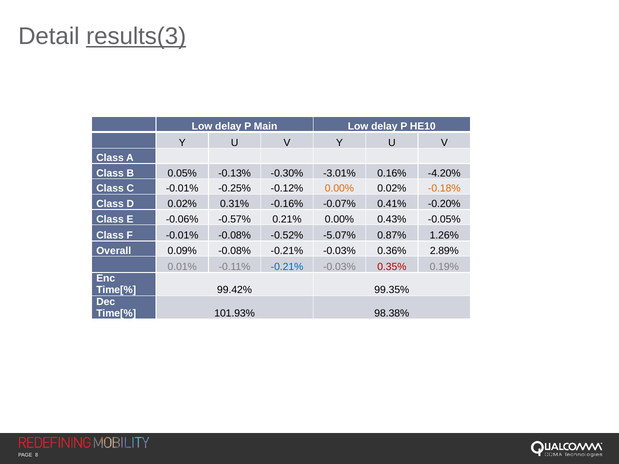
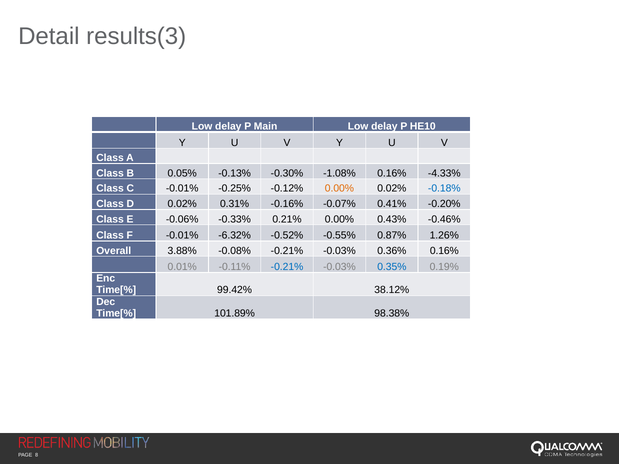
results(3 underline: present -> none
-3.01%: -3.01% -> -1.08%
-4.20%: -4.20% -> -4.33%
-0.18% colour: orange -> blue
-0.57%: -0.57% -> -0.33%
-0.05%: -0.05% -> -0.46%
-0.01% -0.08%: -0.08% -> -6.32%
-5.07%: -5.07% -> -0.55%
0.09%: 0.09% -> 3.88%
0.36% 2.89%: 2.89% -> 0.16%
0.35% colour: red -> blue
99.35%: 99.35% -> 38.12%
101.93%: 101.93% -> 101.89%
